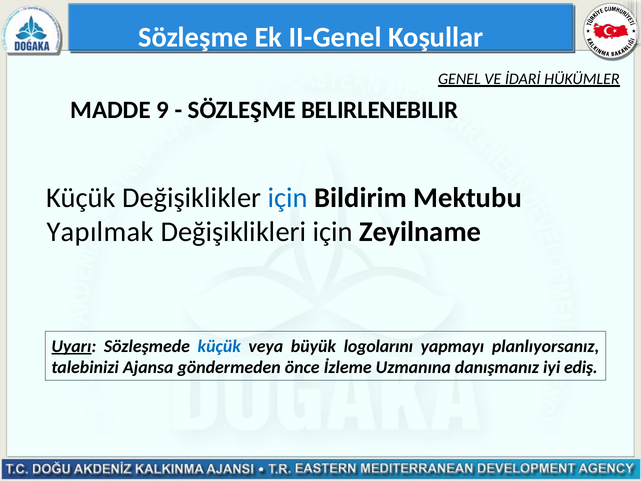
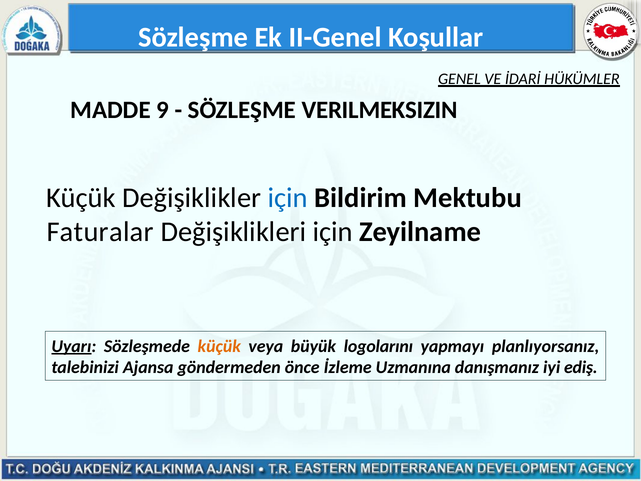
BELIRLENEBILIR: BELIRLENEBILIR -> VERILMEKSIZIN
Yapılmak: Yapılmak -> Faturalar
küçük at (219, 346) colour: blue -> orange
